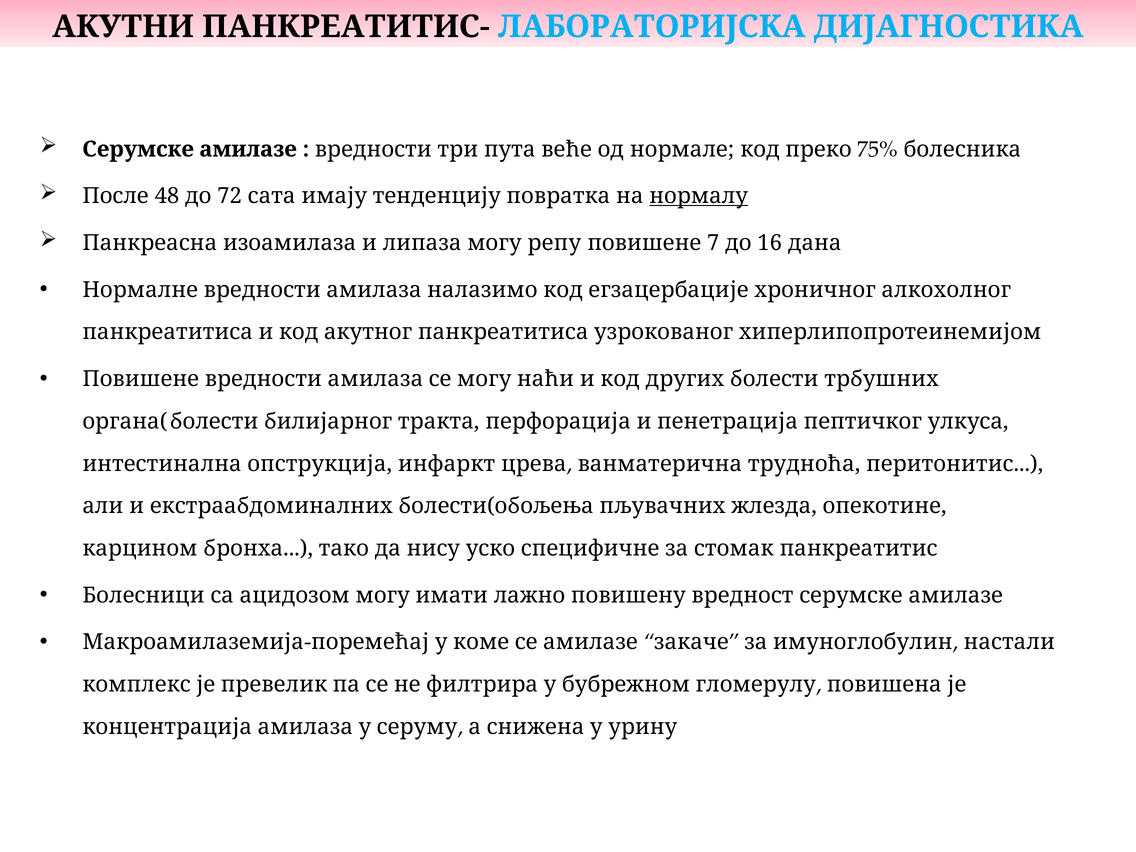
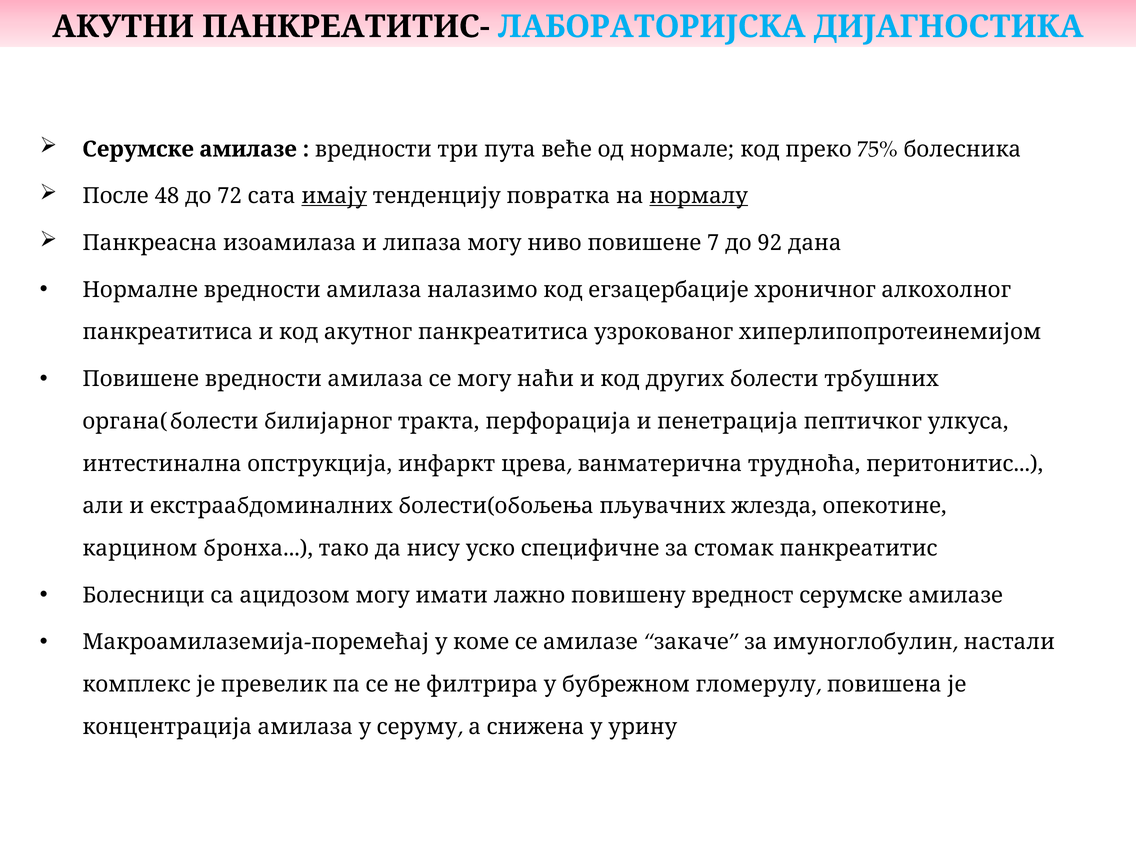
имају underline: none -> present
репу: репу -> ниво
16: 16 -> 92
